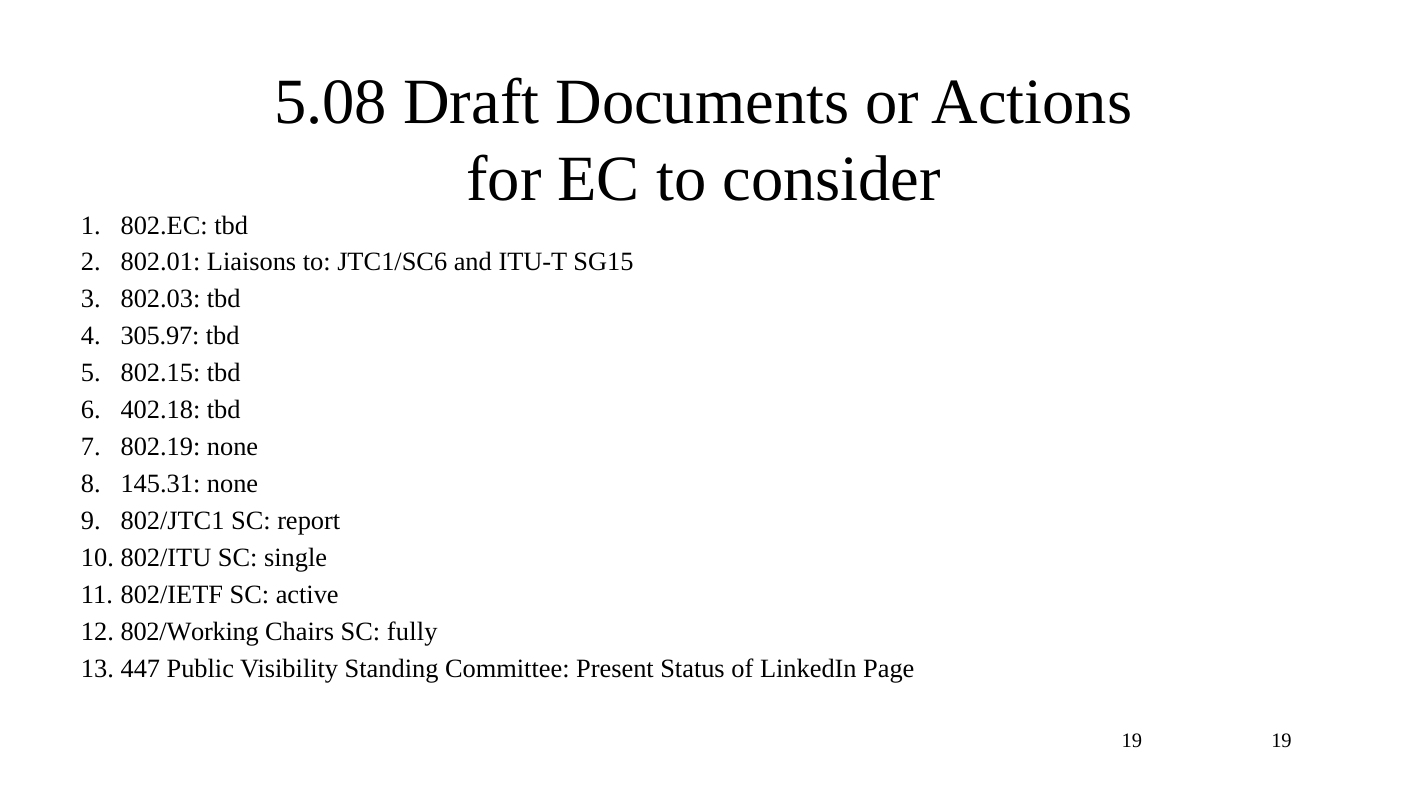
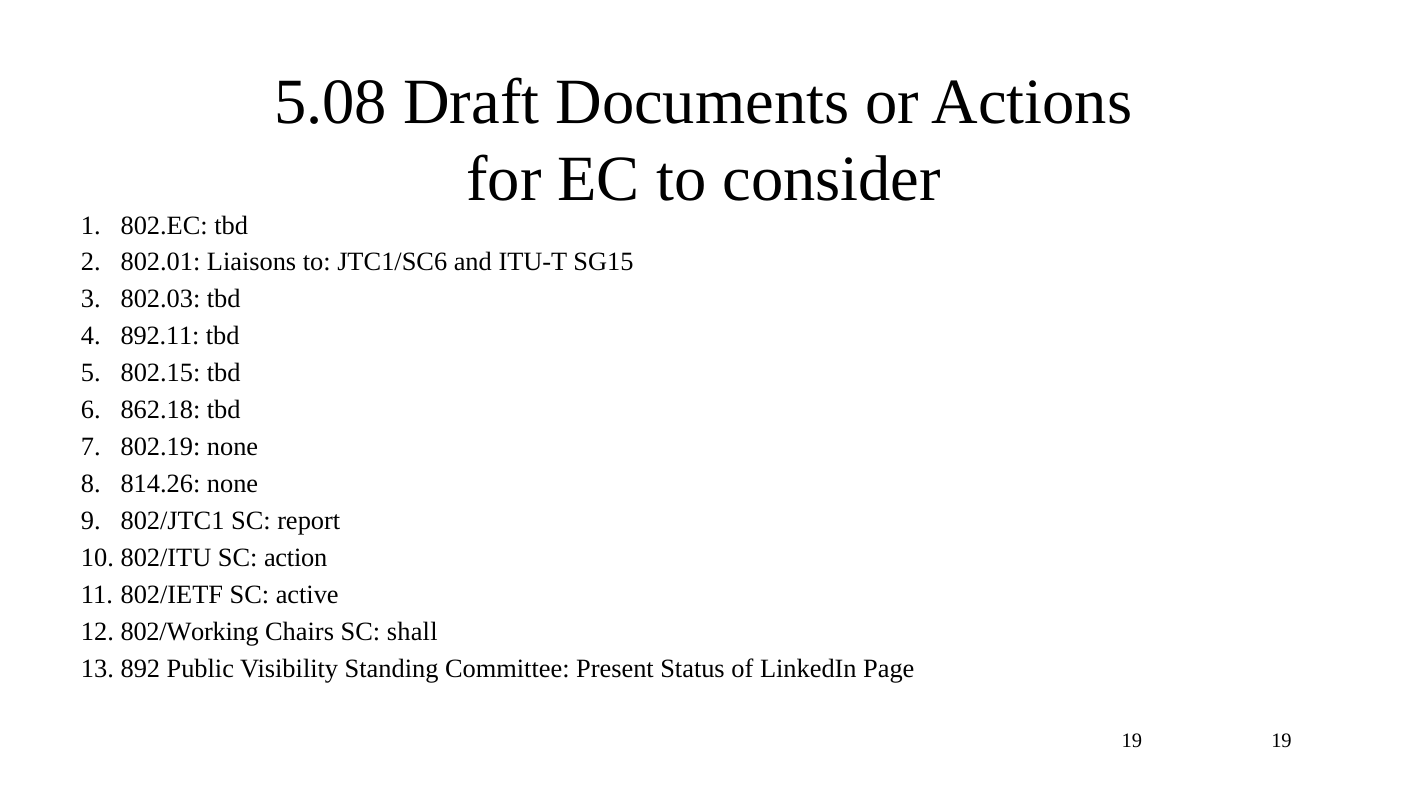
305.97: 305.97 -> 892.11
402.18: 402.18 -> 862.18
145.31: 145.31 -> 814.26
single: single -> action
fully: fully -> shall
447: 447 -> 892
